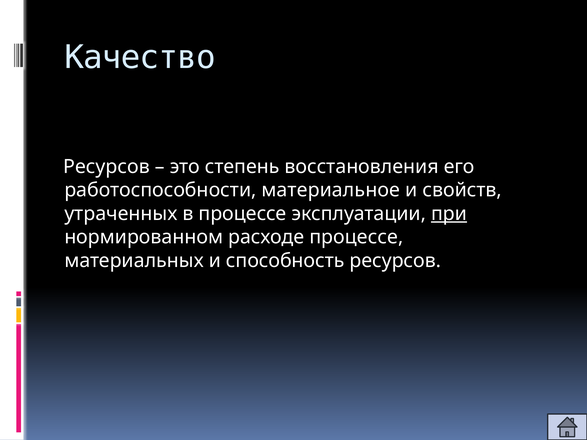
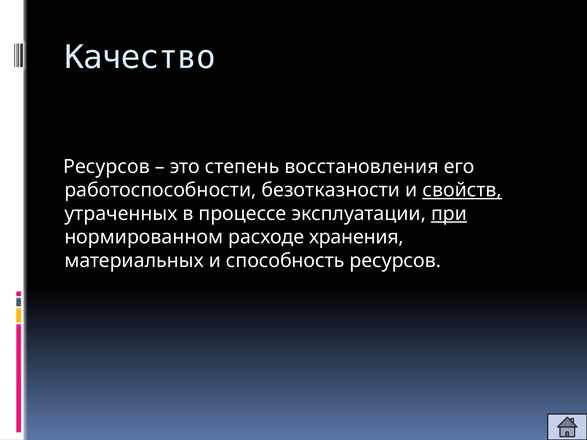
материальное: материальное -> безотказности
свойств underline: none -> present
расходе процессе: процессе -> хранения
